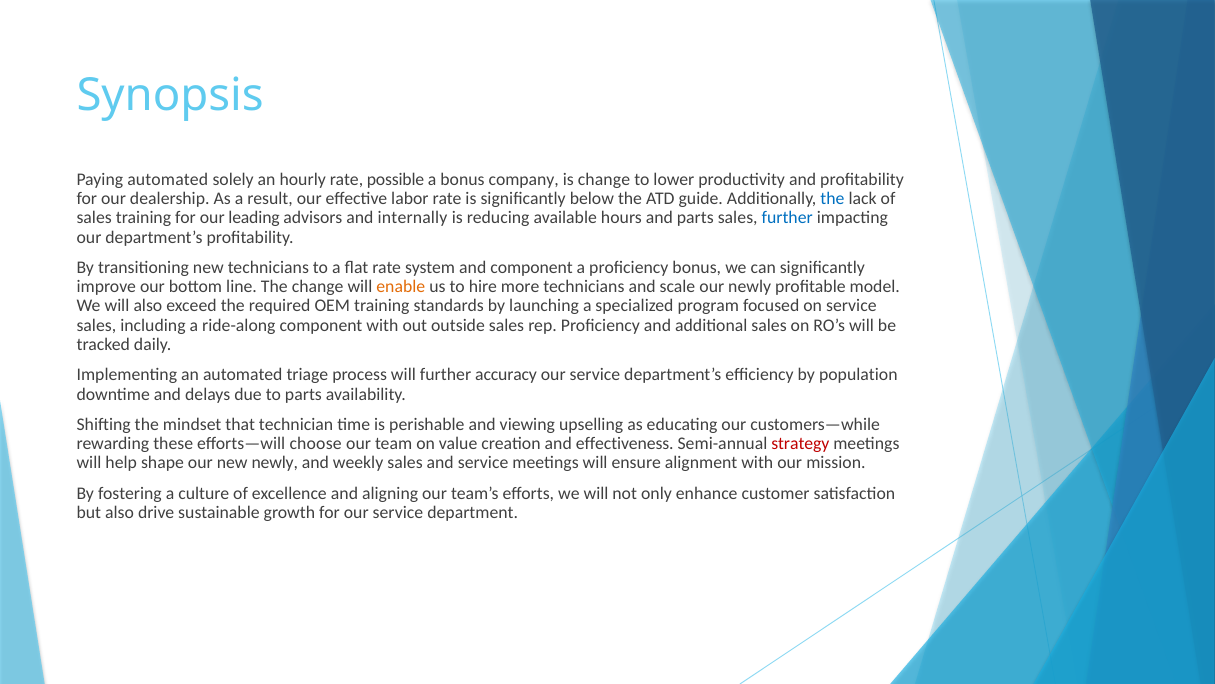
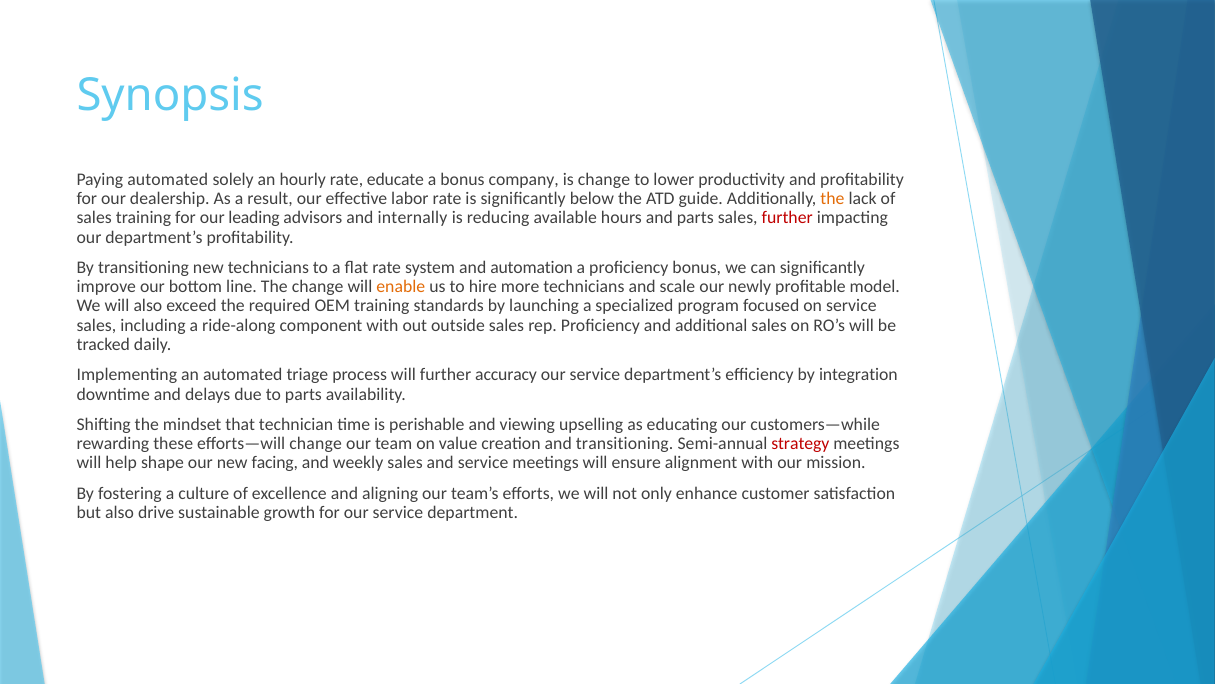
possible: possible -> educate
the at (832, 199) colour: blue -> orange
further at (787, 218) colour: blue -> red
and component: component -> automation
population: population -> integration
efforts—will choose: choose -> change
and effectiveness: effectiveness -> transitioning
new newly: newly -> facing
